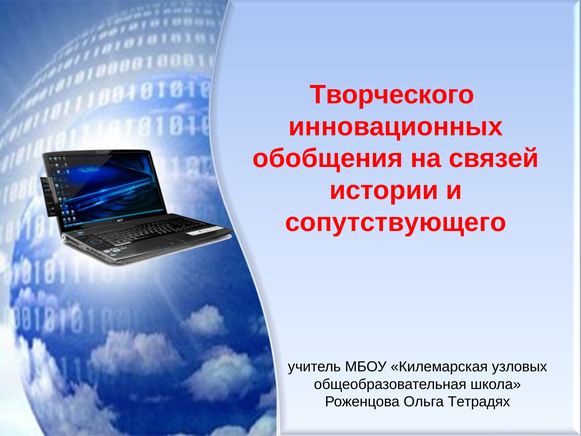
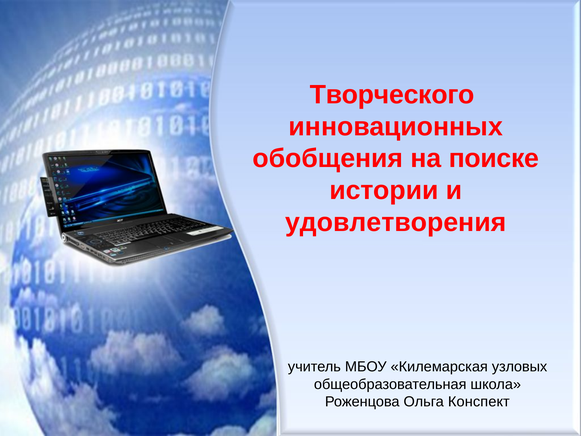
связей: связей -> поиске
сопутствующего: сопутствующего -> удовлетворения
Тетрадях: Тетрадях -> Конспект
